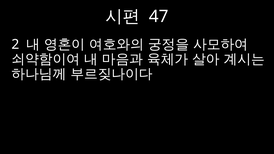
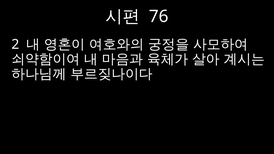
47: 47 -> 76
